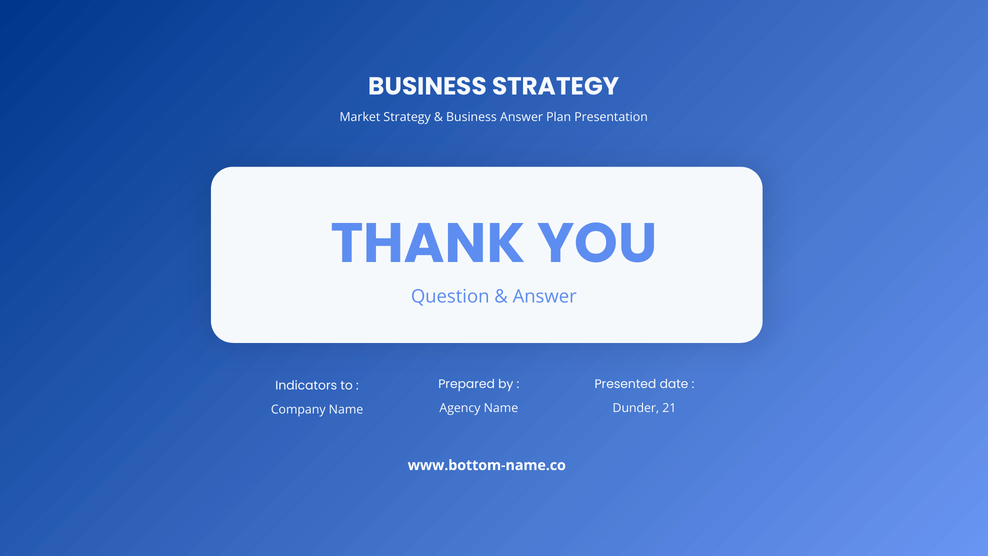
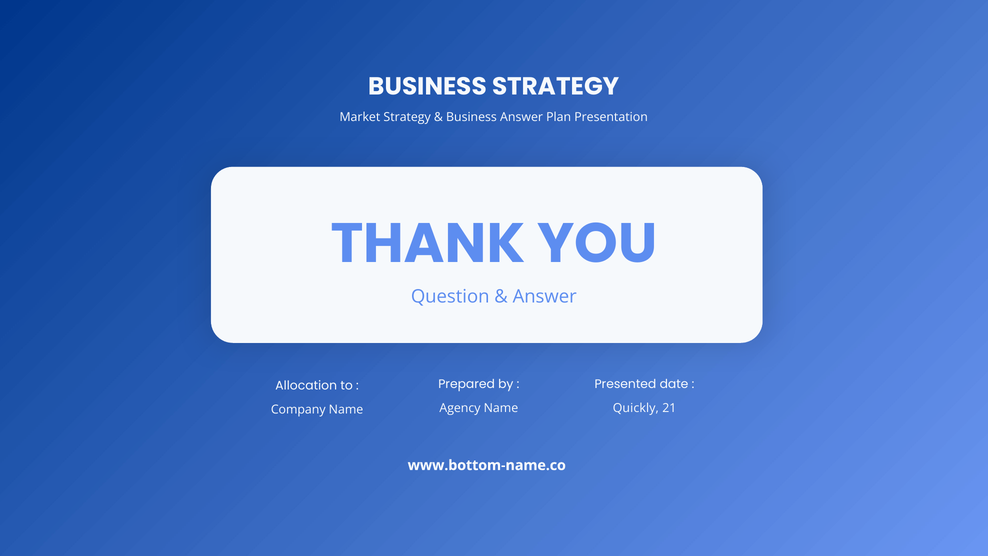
Indicators: Indicators -> Allocation
Dunder: Dunder -> Quickly
